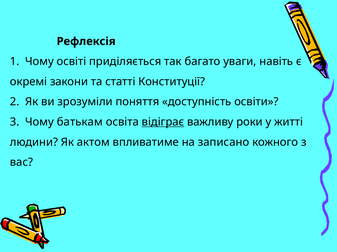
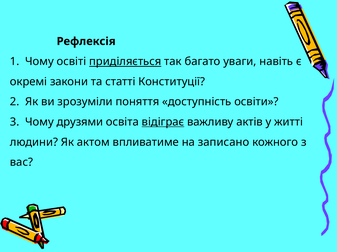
приділяється underline: none -> present
батькам: батькам -> друзями
роки: роки -> актів
